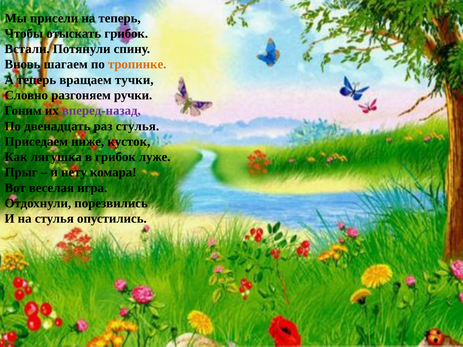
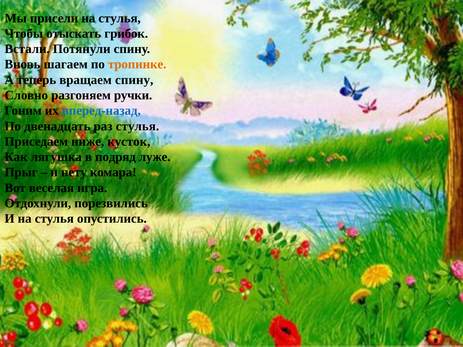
присели на теперь: теперь -> стулья
вращаем тучки: тучки -> спину
вперед-назад colour: purple -> blue
в грибок: грибок -> подряд
